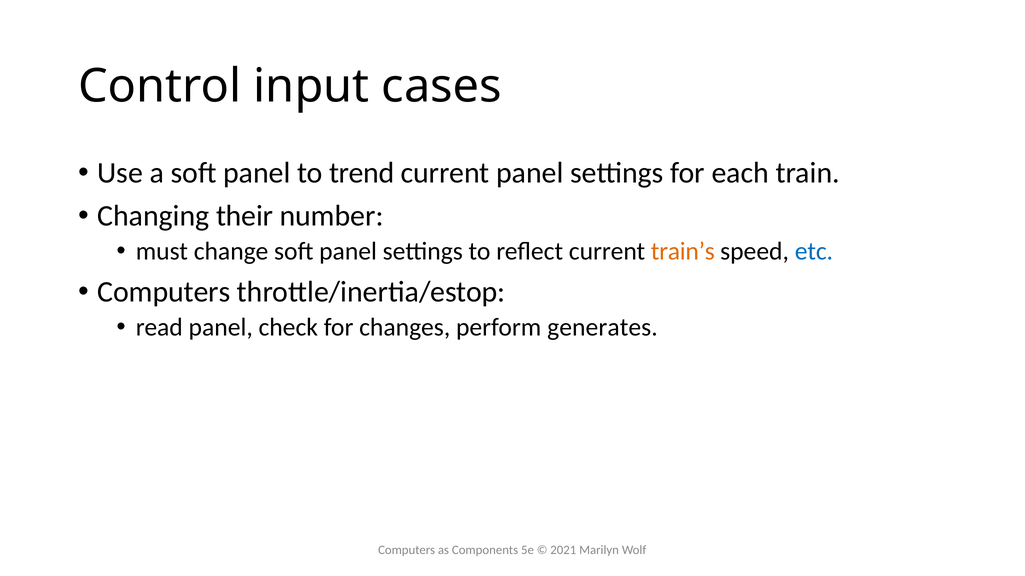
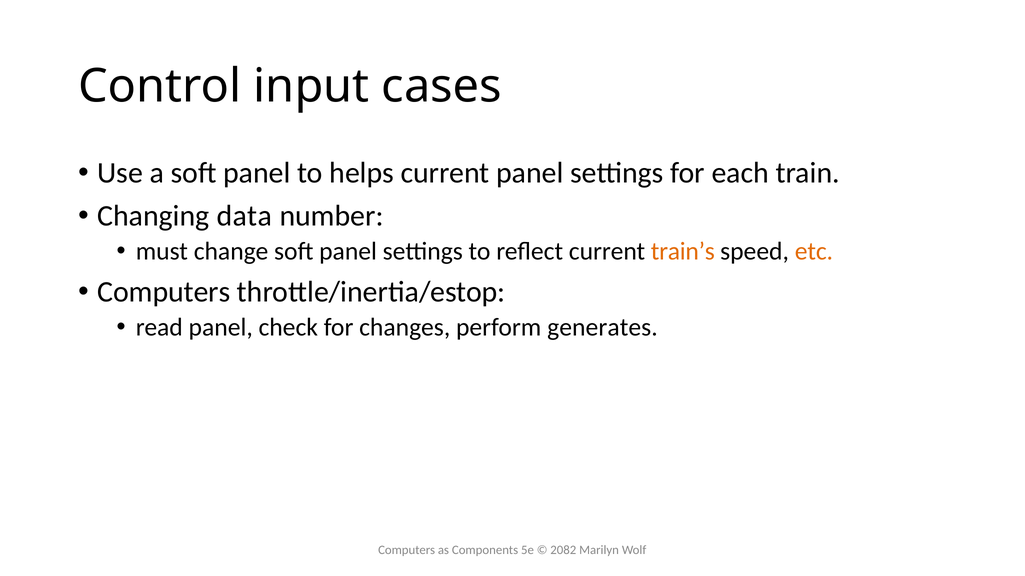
trend: trend -> helps
their: their -> data
etc colour: blue -> orange
2021: 2021 -> 2082
